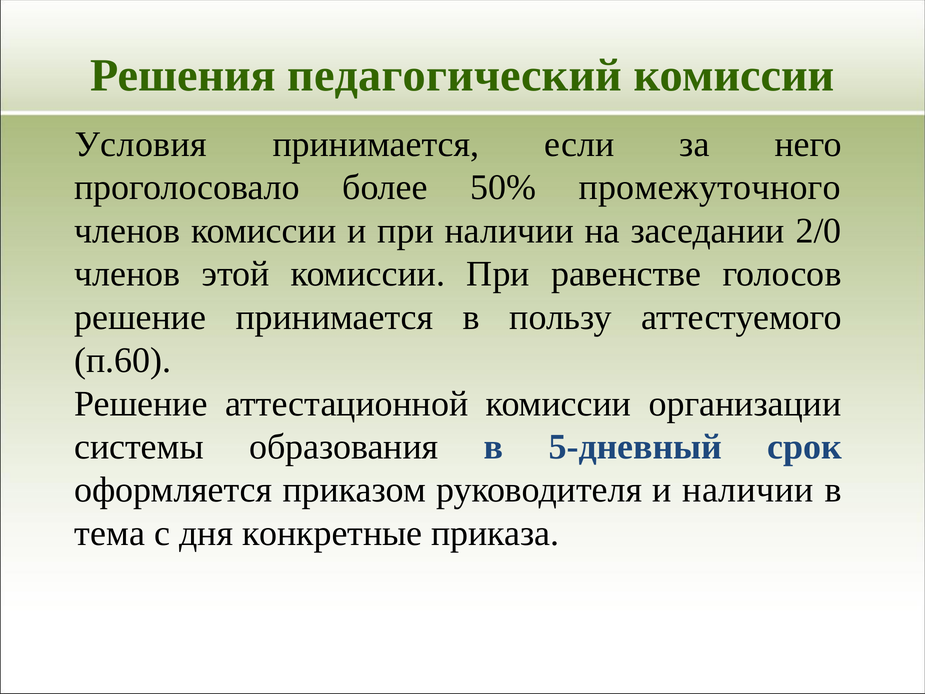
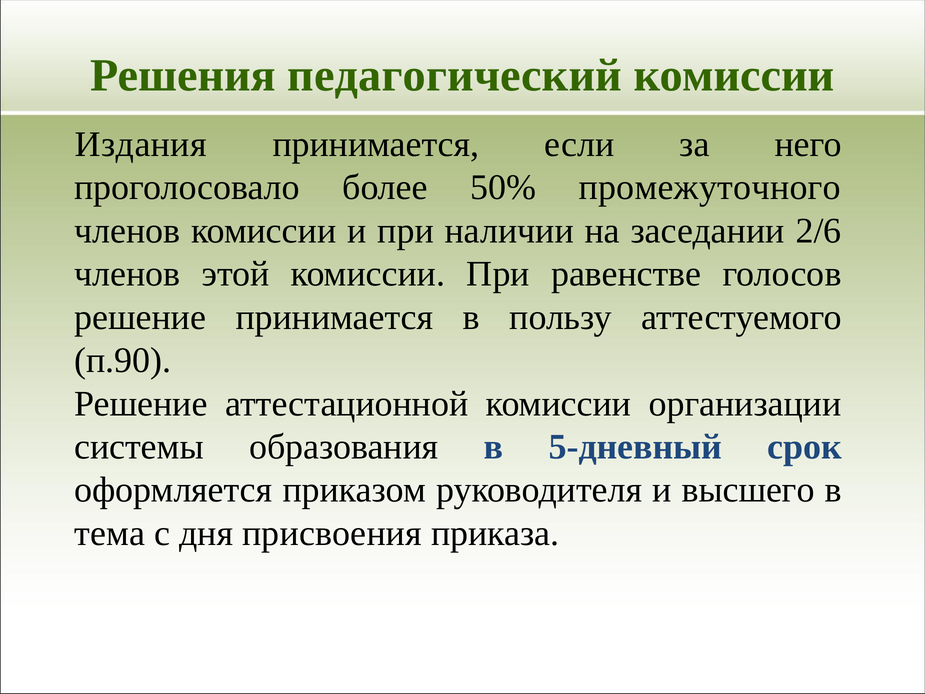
Условия: Условия -> Издания
2/0: 2/0 -> 2/6
п.60: п.60 -> п.90
и наличии: наличии -> высшего
конкретные: конкретные -> присвоения
